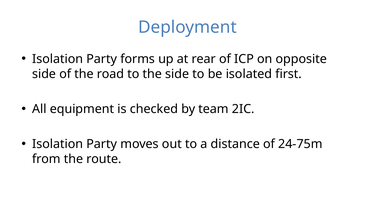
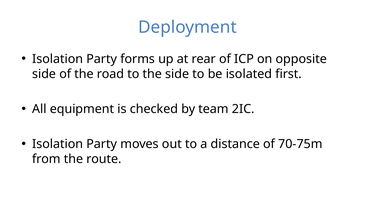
24-75m: 24-75m -> 70-75m
